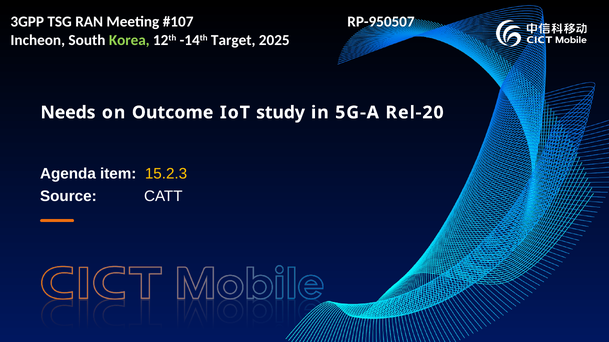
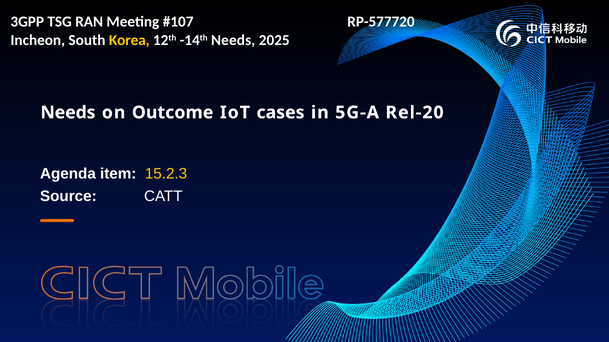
RP-950507: RP-950507 -> RP-577720
Korea colour: light green -> yellow
-14th Target: Target -> Needs
study: study -> cases
